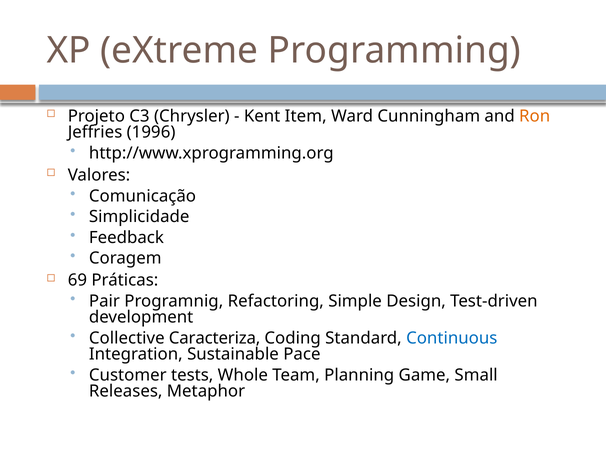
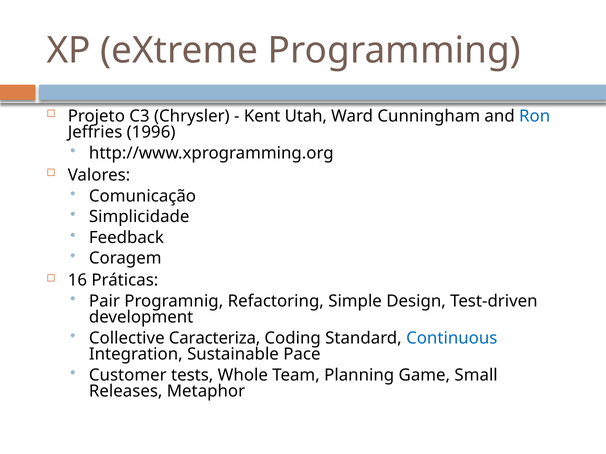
Item: Item -> Utah
Ron colour: orange -> blue
69: 69 -> 16
